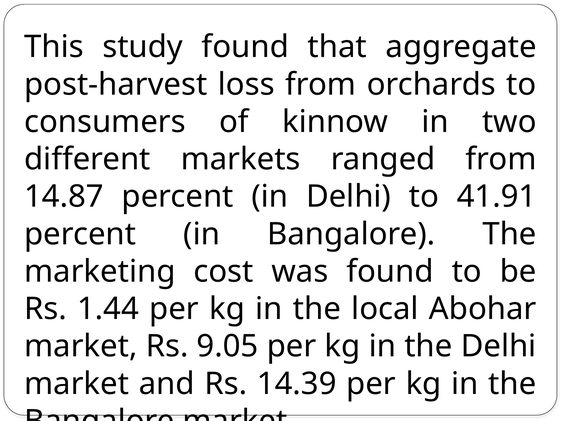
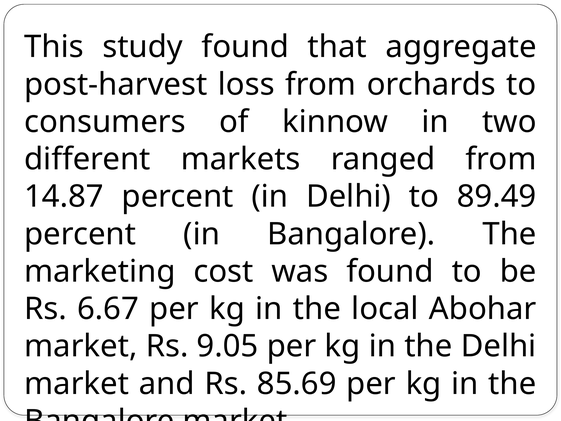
41.91: 41.91 -> 89.49
1.44: 1.44 -> 6.67
14.39: 14.39 -> 85.69
